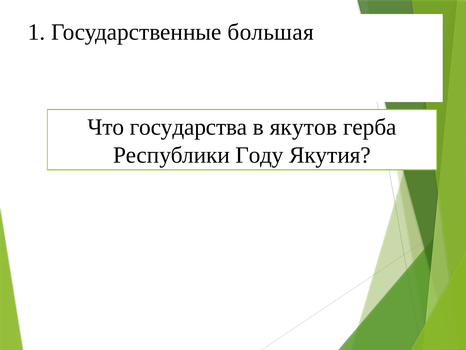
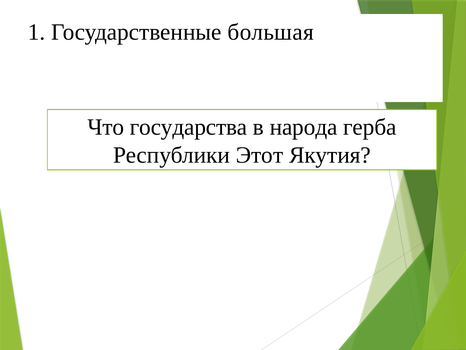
якутов: якутов -> народа
Году: Году -> Этот
